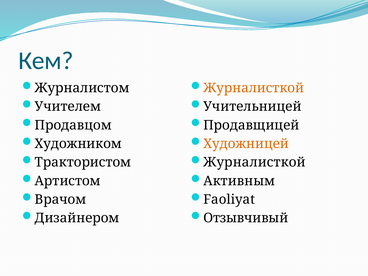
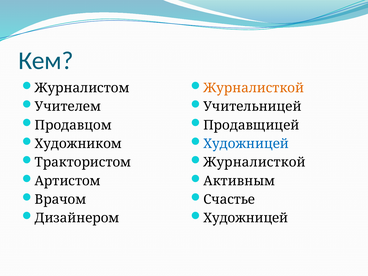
Художницей at (246, 144) colour: orange -> blue
Faoliyat: Faoliyat -> Счастье
Отзывчивый at (246, 218): Отзывчивый -> Художницей
